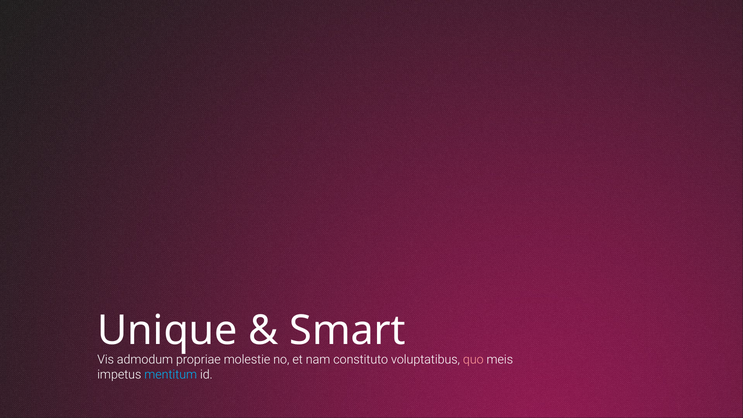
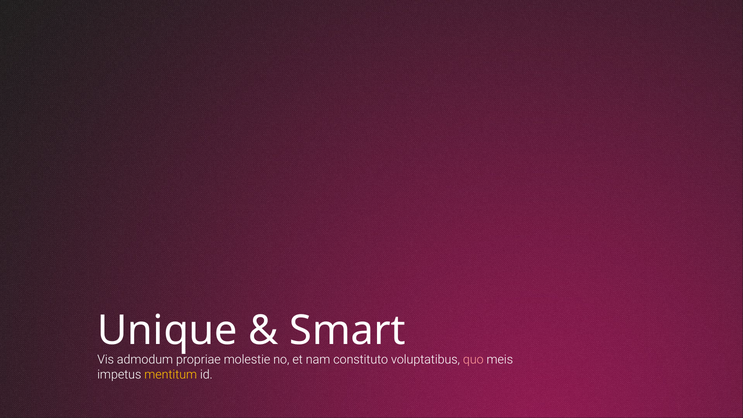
mentitum colour: light blue -> yellow
